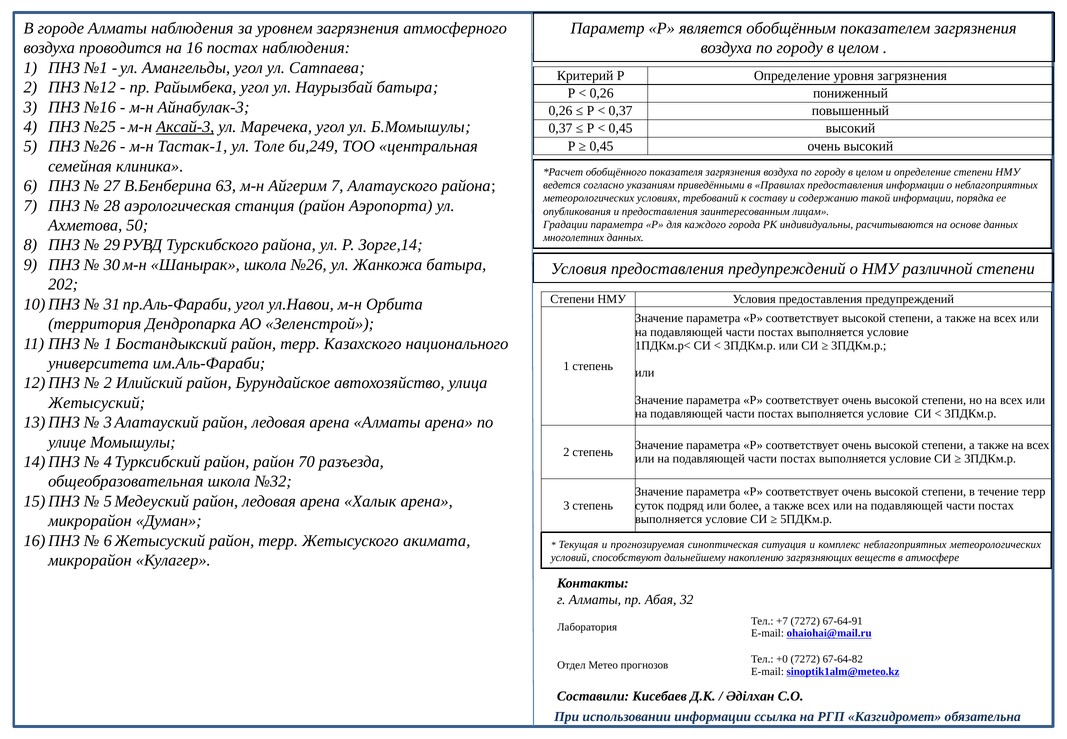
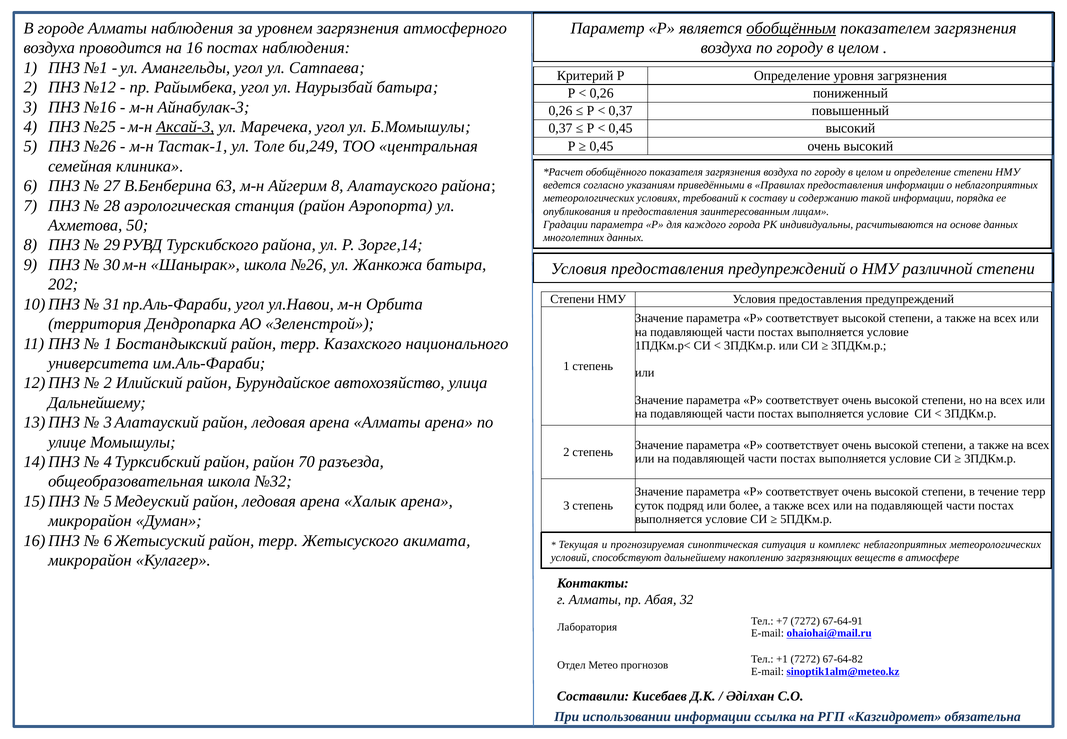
обобщённым underline: none -> present
Айгерим 7: 7 -> 8
Жетысуский at (97, 403): Жетысуский -> Дальнейшему
+0: +0 -> +1
